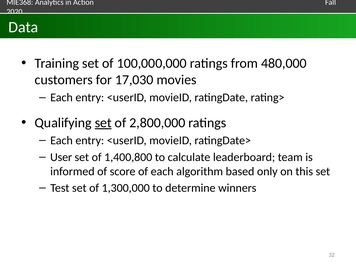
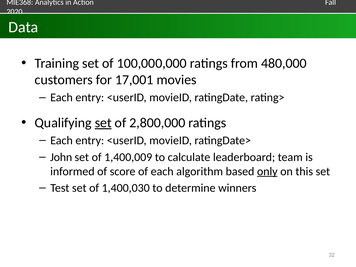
17,030: 17,030 -> 17,001
User: User -> John
1,400,800: 1,400,800 -> 1,400,009
only underline: none -> present
1,300,000: 1,300,000 -> 1,400,030
